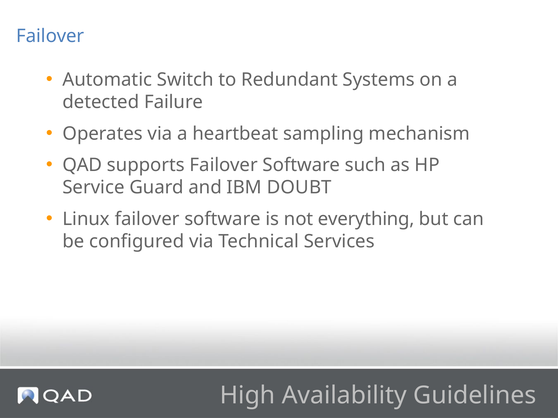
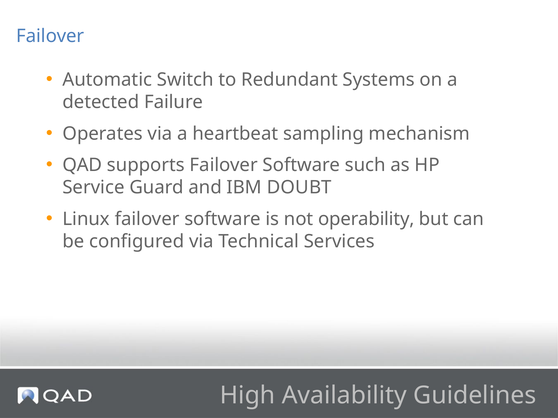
everything: everything -> operability
